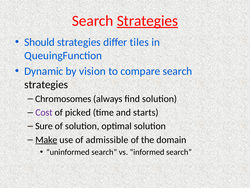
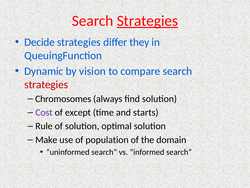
Should: Should -> Decide
tiles: tiles -> they
strategies at (46, 84) colour: black -> red
picked: picked -> except
Sure: Sure -> Rule
Make underline: present -> none
admissible: admissible -> population
